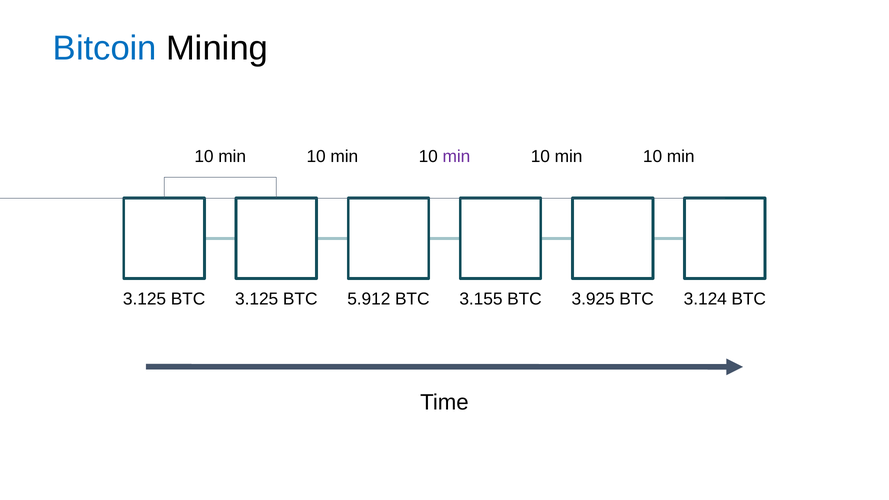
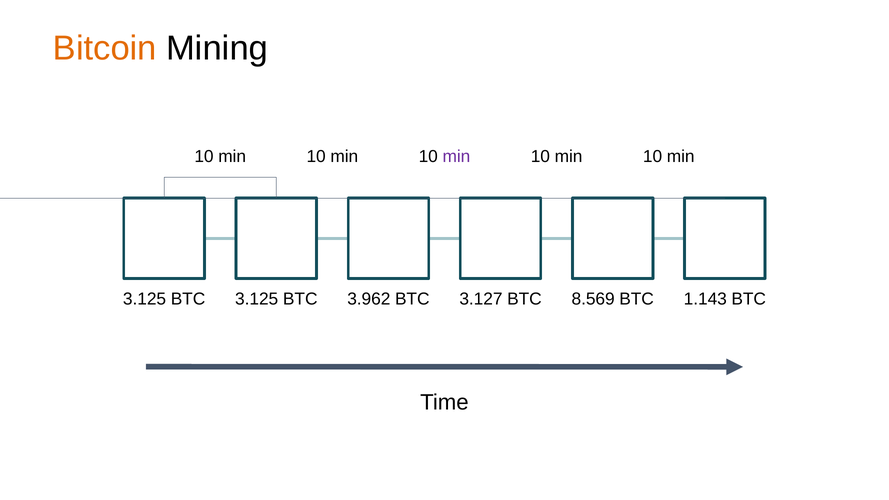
Bitcoin colour: blue -> orange
5.912: 5.912 -> 3.962
3.155: 3.155 -> 3.127
3.925: 3.925 -> 8.569
3.124: 3.124 -> 1.143
